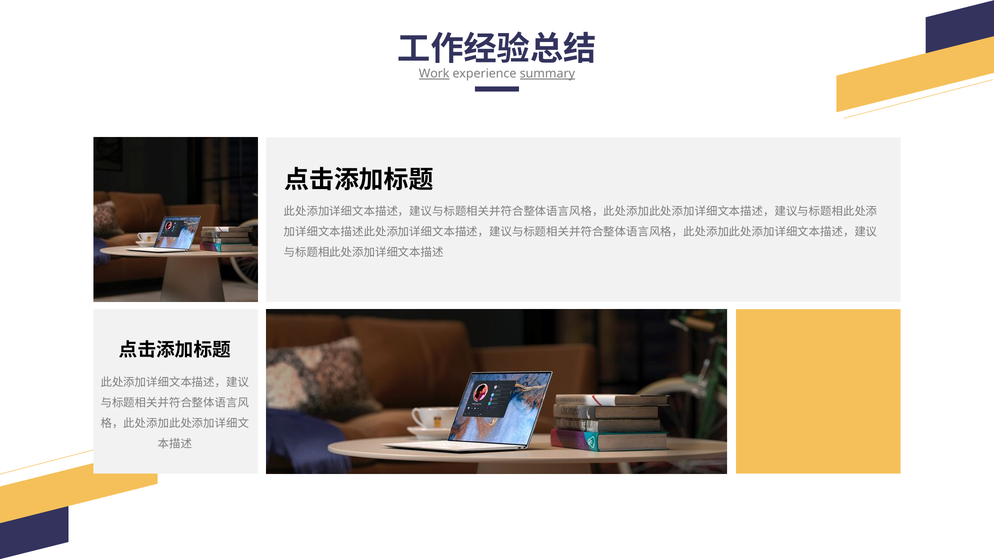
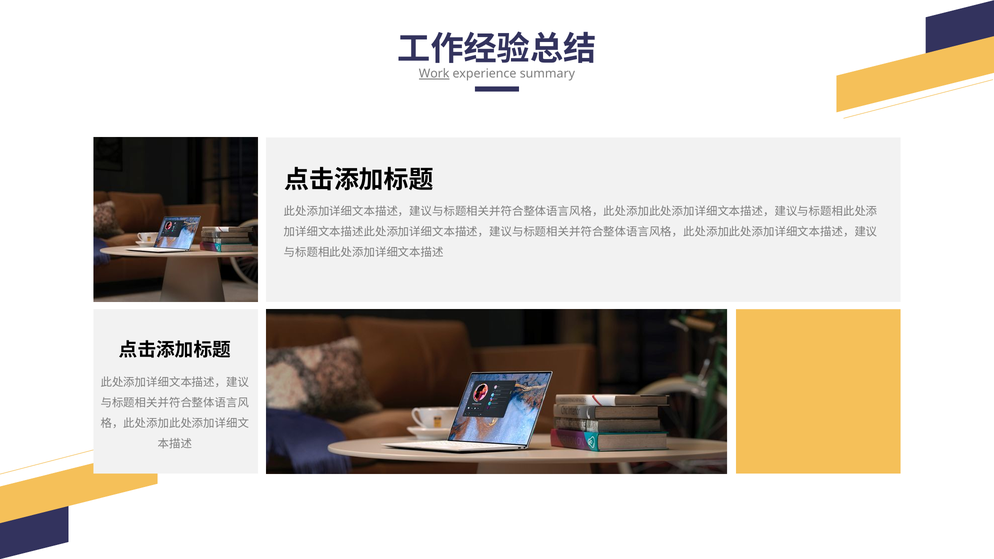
summary underline: present -> none
